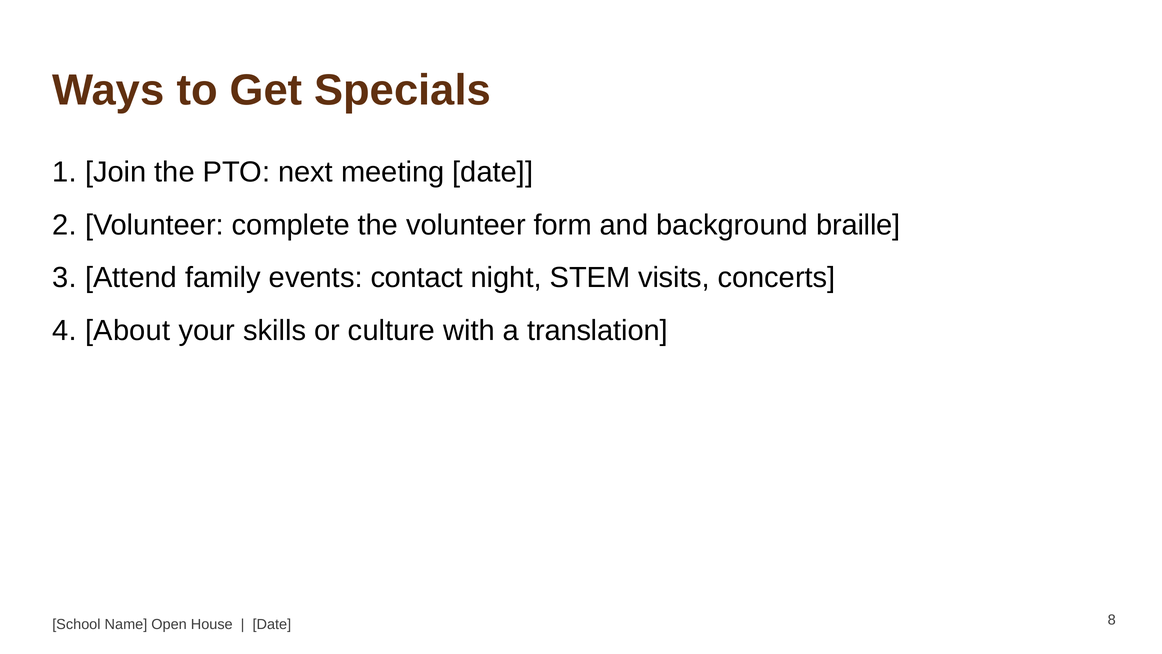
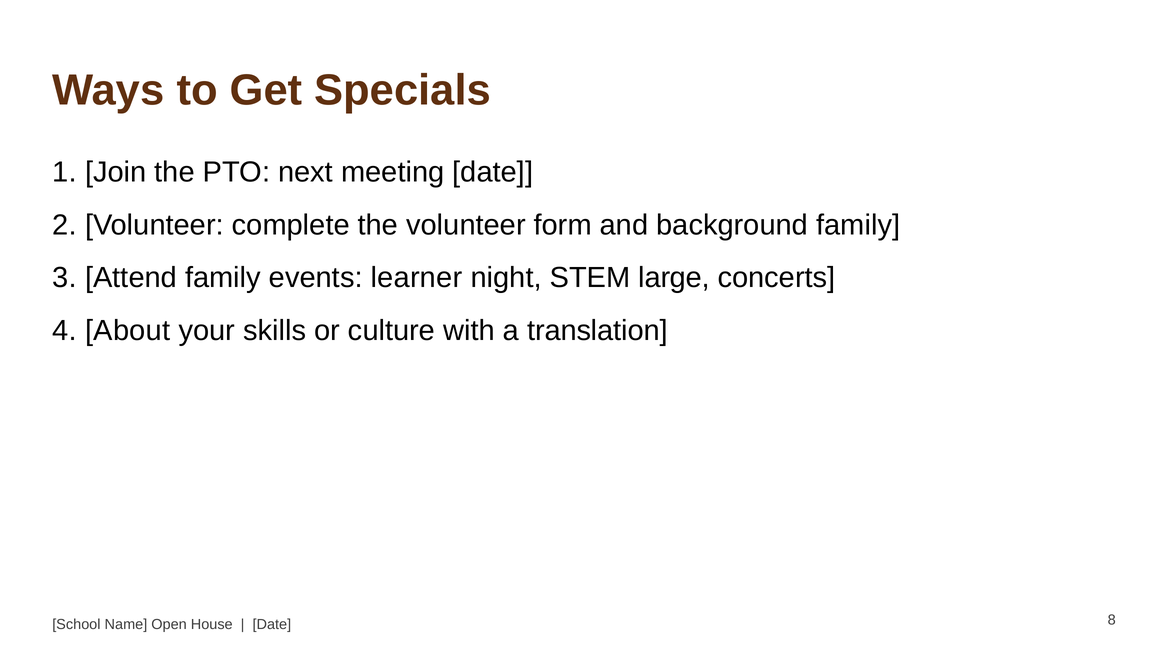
background braille: braille -> family
contact: contact -> learner
visits: visits -> large
